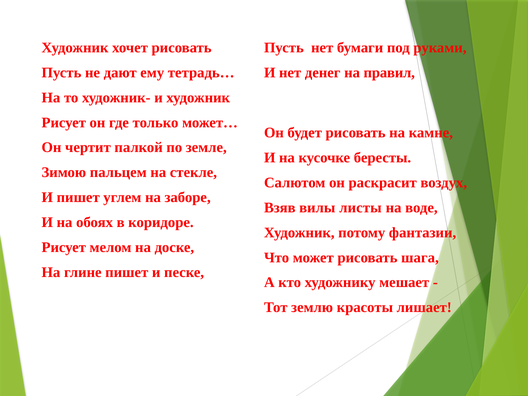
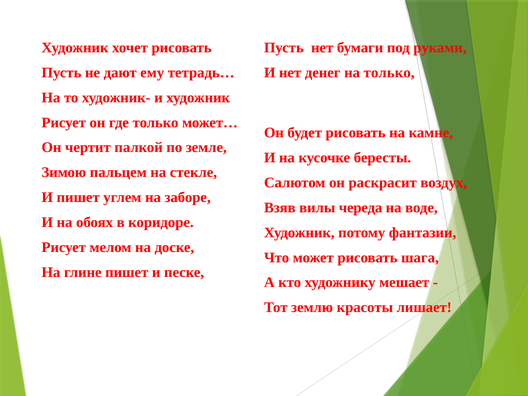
на правил: правил -> только
листы: листы -> череда
